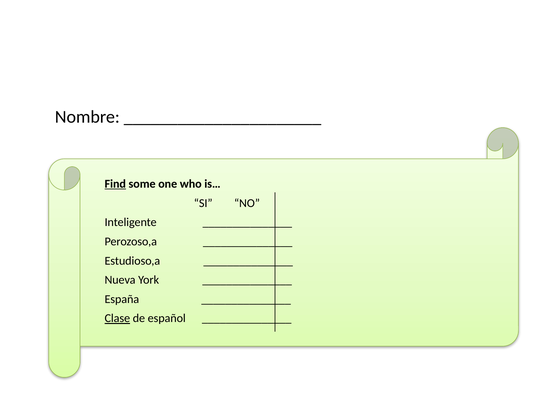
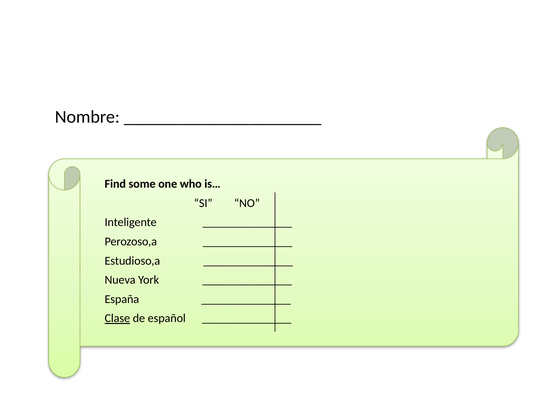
Find underline: present -> none
